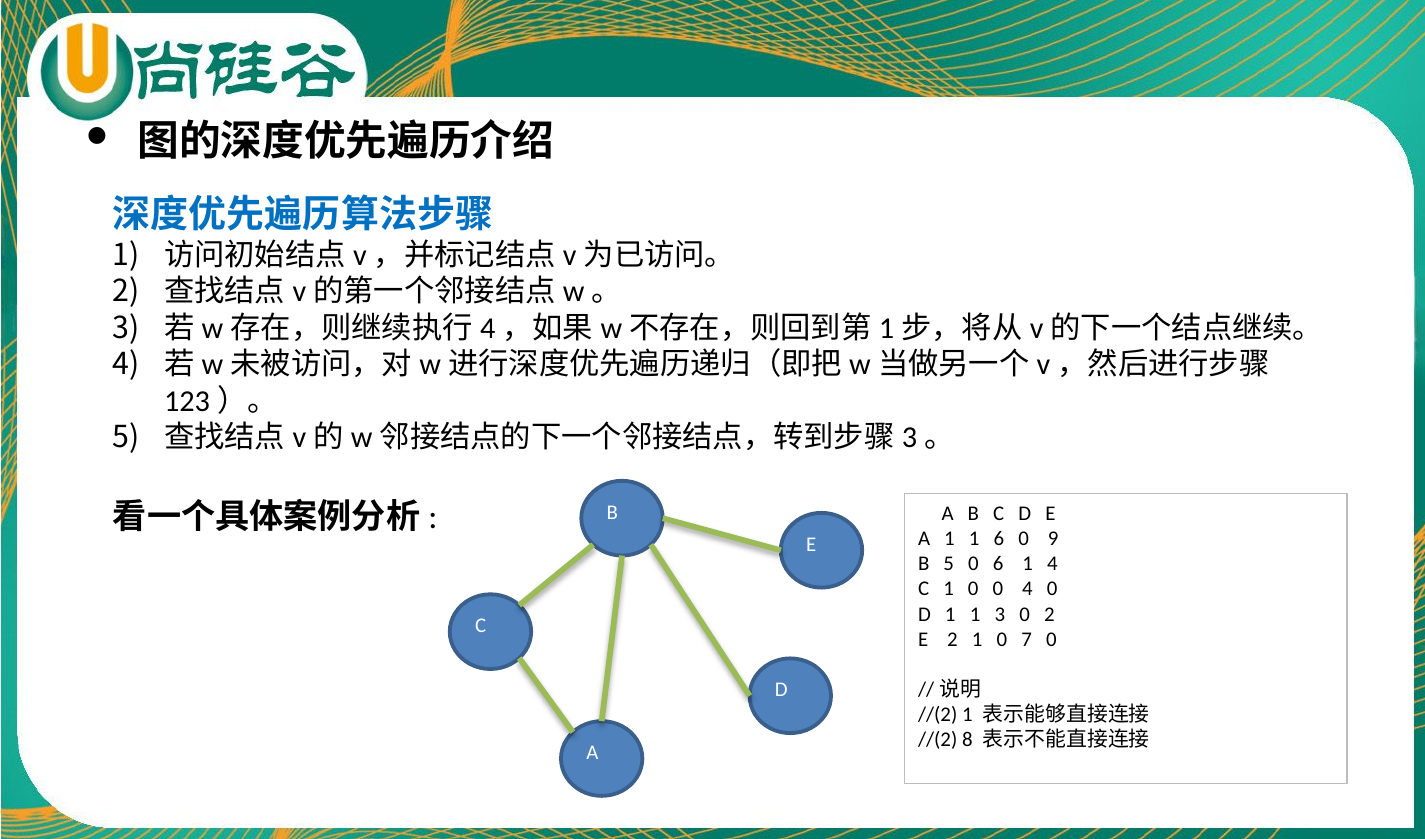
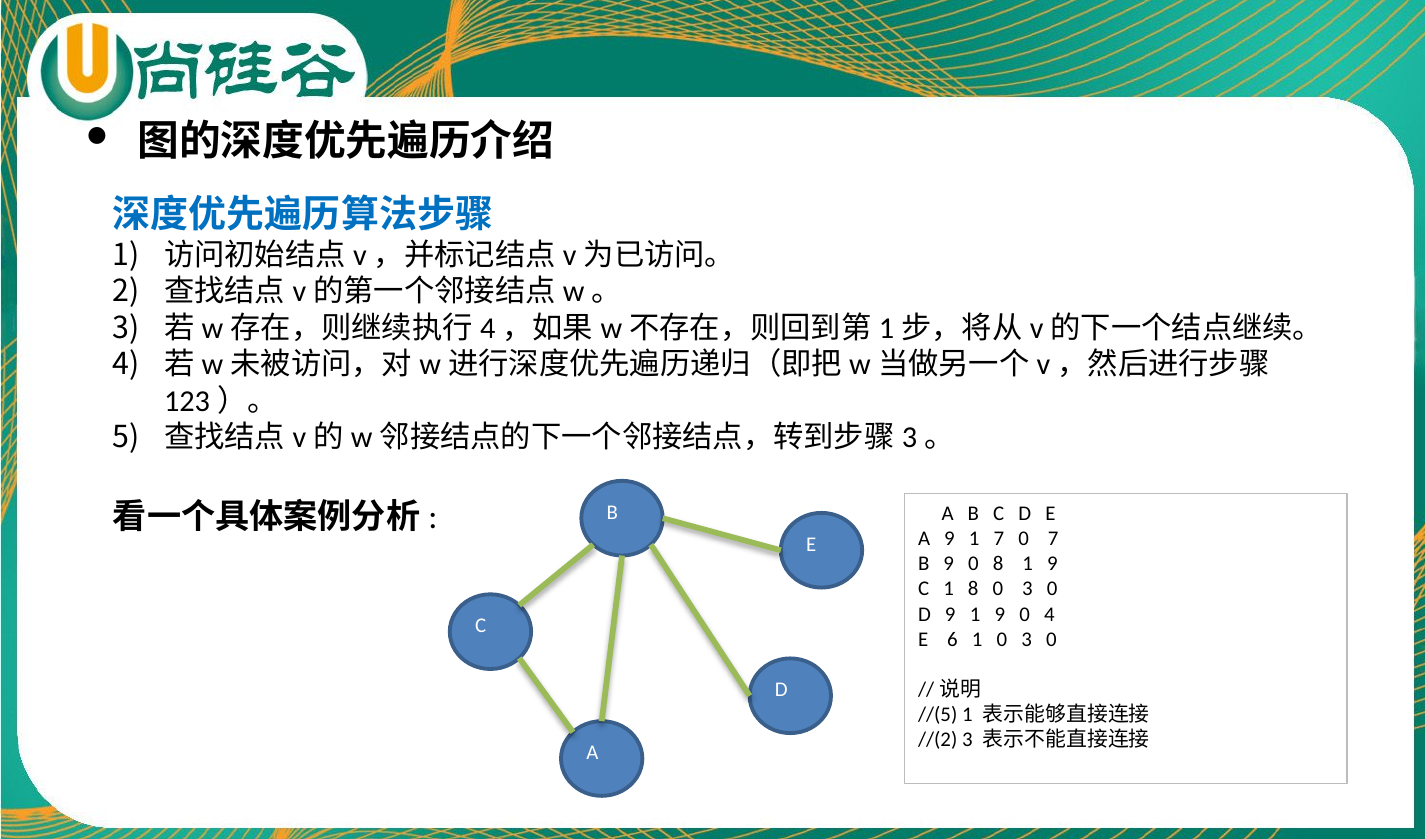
A 1: 1 -> 9
1 6: 6 -> 7
0 9: 9 -> 7
B 5: 5 -> 9
0 6: 6 -> 8
4 at (1052, 564): 4 -> 9
C 1 0: 0 -> 8
4 at (1027, 589): 4 -> 3
D 1: 1 -> 9
3 at (1000, 614): 3 -> 9
0 2: 2 -> 4
E 2: 2 -> 6
1 0 7: 7 -> 3
//(2 at (938, 714): //(2 -> //(5
//(2 8: 8 -> 3
